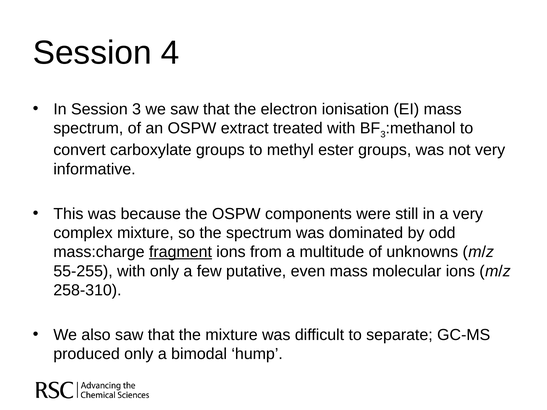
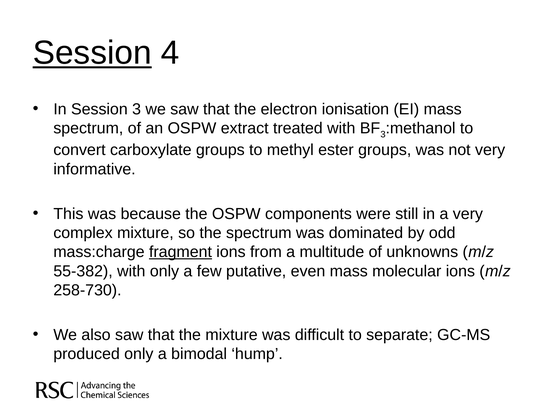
Session at (92, 53) underline: none -> present
55-255: 55-255 -> 55-382
258-310: 258-310 -> 258-730
